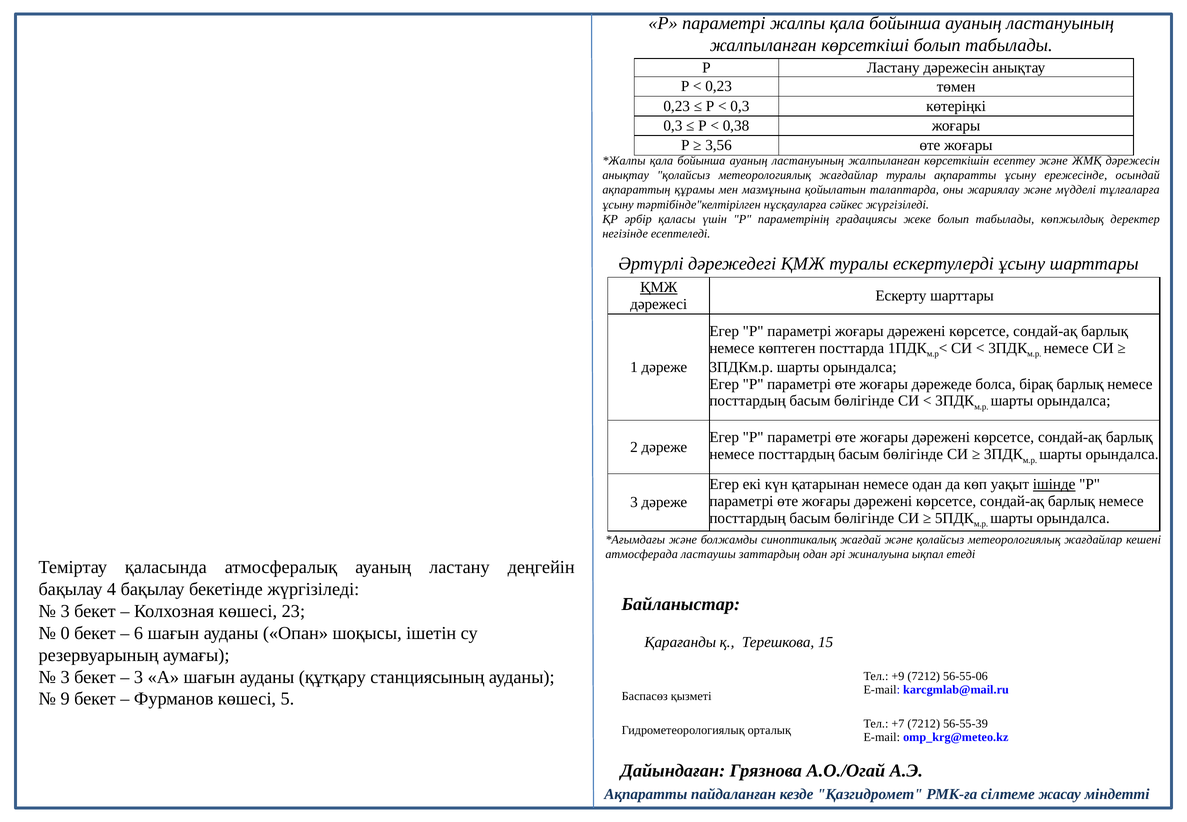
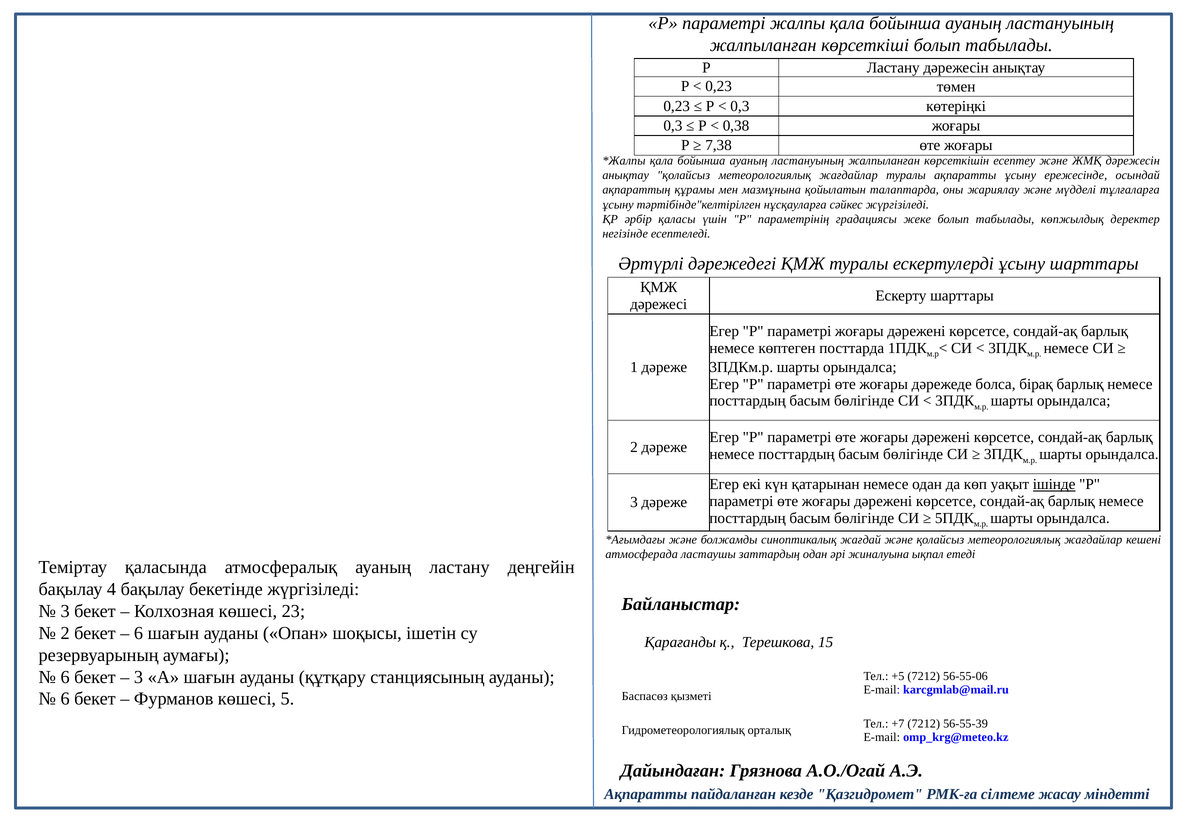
3,56: 3,56 -> 7,38
ҚМЖ at (659, 287) underline: present -> none
0 at (65, 633): 0 -> 2
3 at (65, 677): 3 -> 6
+9: +9 -> +5
9 at (65, 699): 9 -> 6
